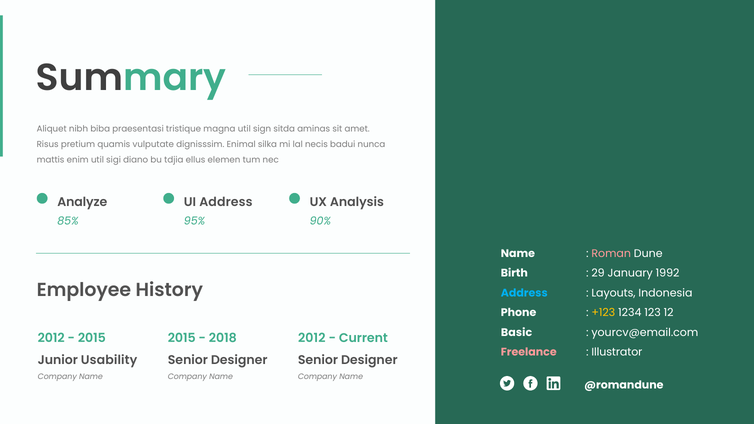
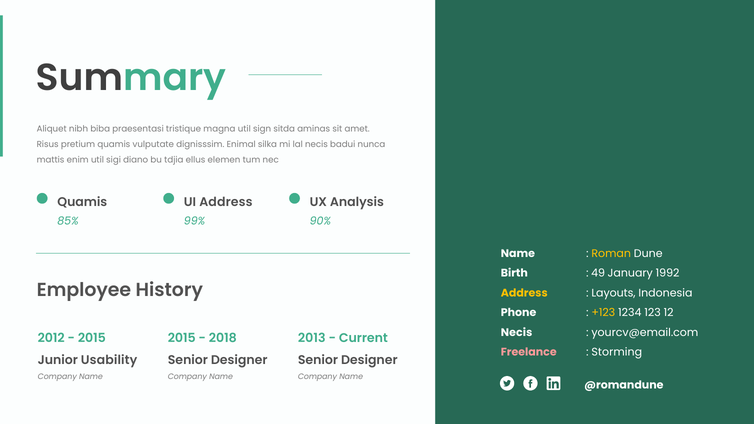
Analyze at (82, 202): Analyze -> Quamis
95%: 95% -> 99%
Roman colour: pink -> yellow
29: 29 -> 49
Address at (524, 293) colour: light blue -> yellow
Basic at (517, 333): Basic -> Necis
2012 at (312, 338): 2012 -> 2013
Illustrator: Illustrator -> Storming
